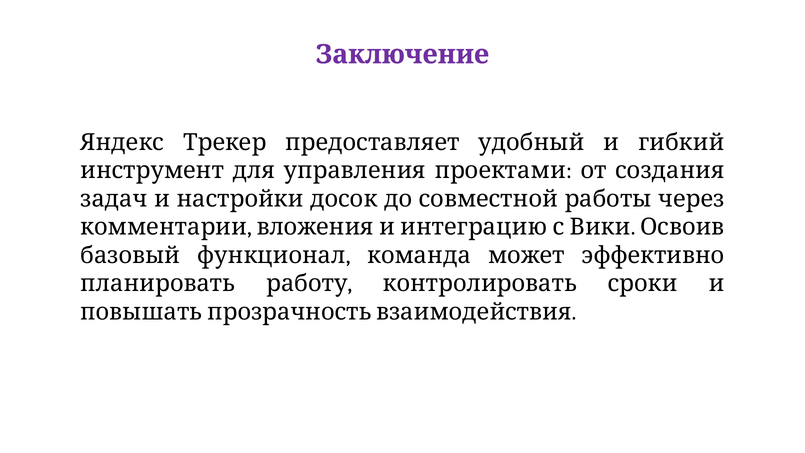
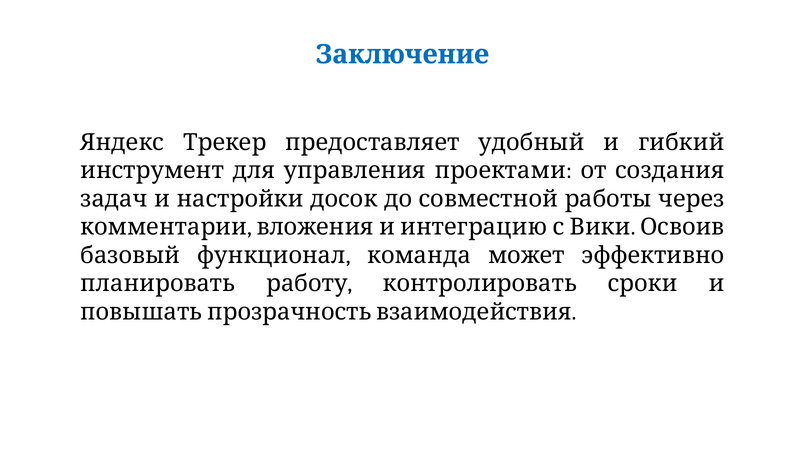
Заключение colour: purple -> blue
